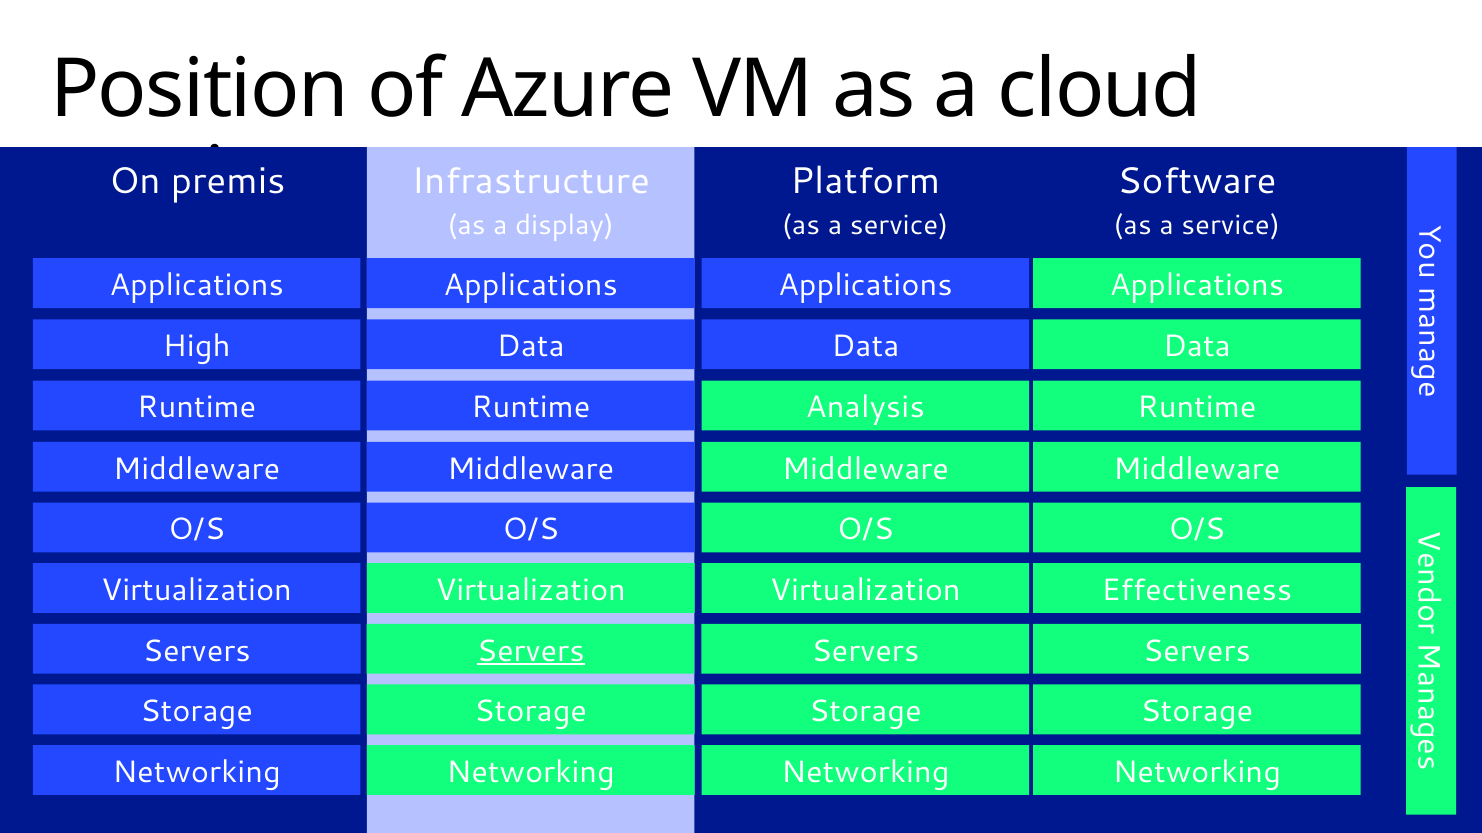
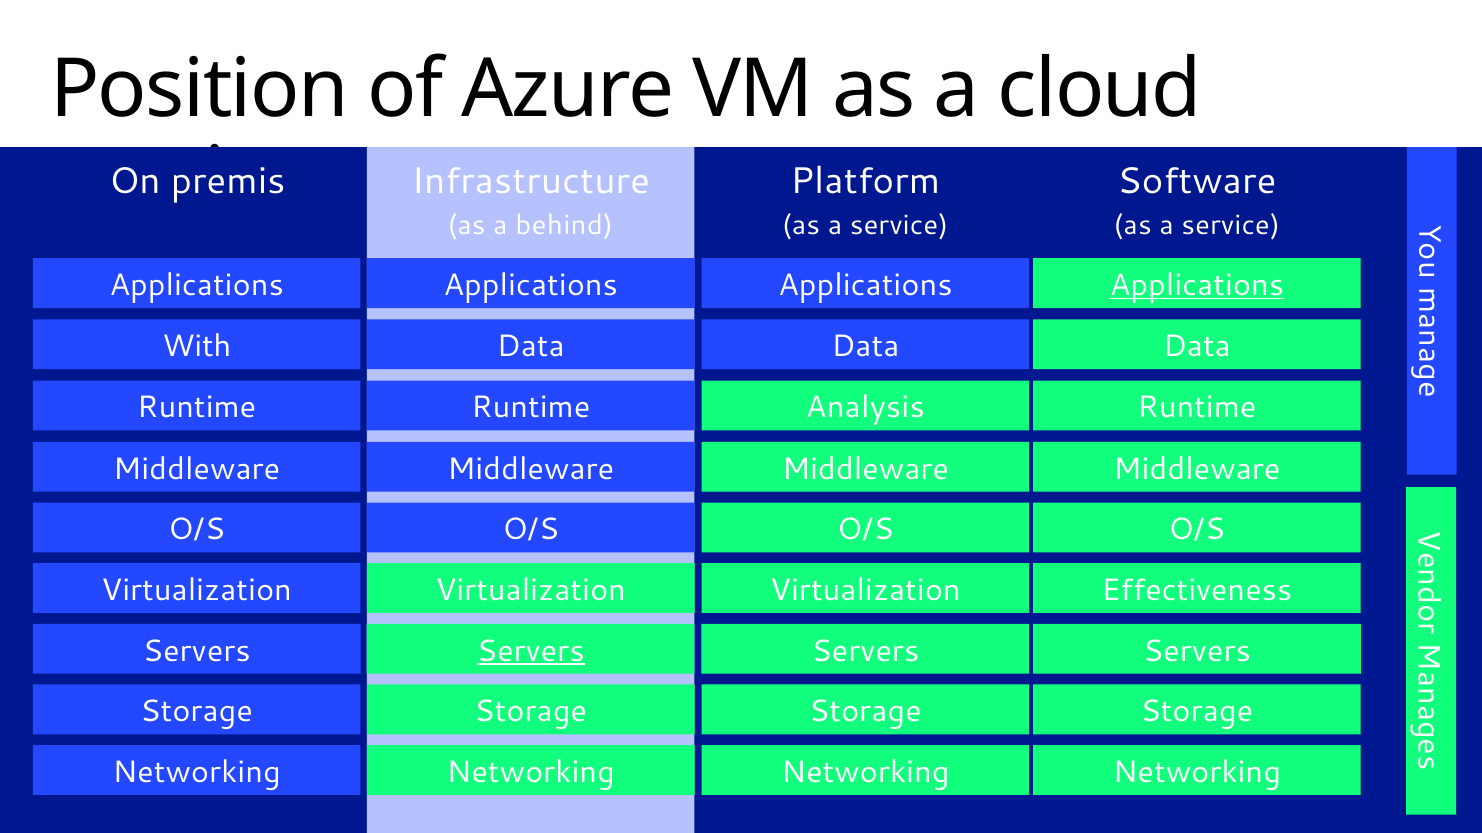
display: display -> behind
Applications at (1197, 285) underline: none -> present
High: High -> With
